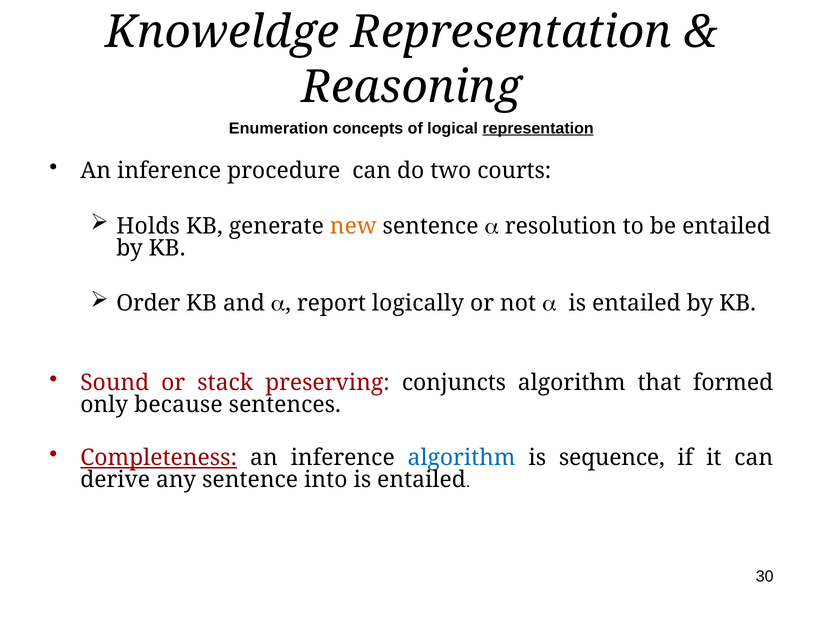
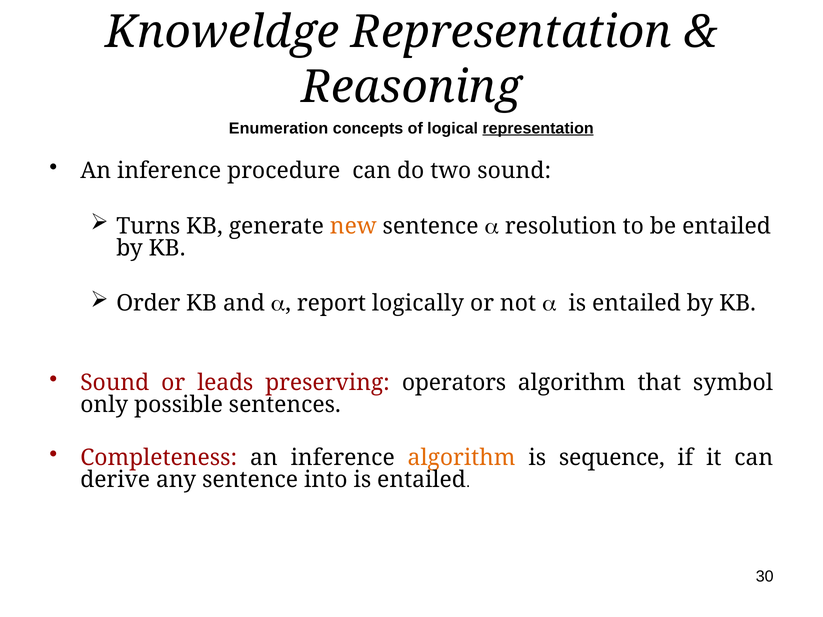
two courts: courts -> sound
Holds: Holds -> Turns
stack: stack -> leads
conjuncts: conjuncts -> operators
formed: formed -> symbol
because: because -> possible
Completeness underline: present -> none
algorithm at (462, 458) colour: blue -> orange
